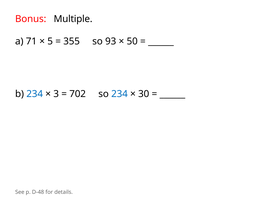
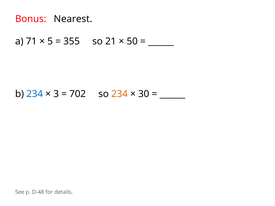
Multiple: Multiple -> Nearest
93: 93 -> 21
234 at (119, 94) colour: blue -> orange
